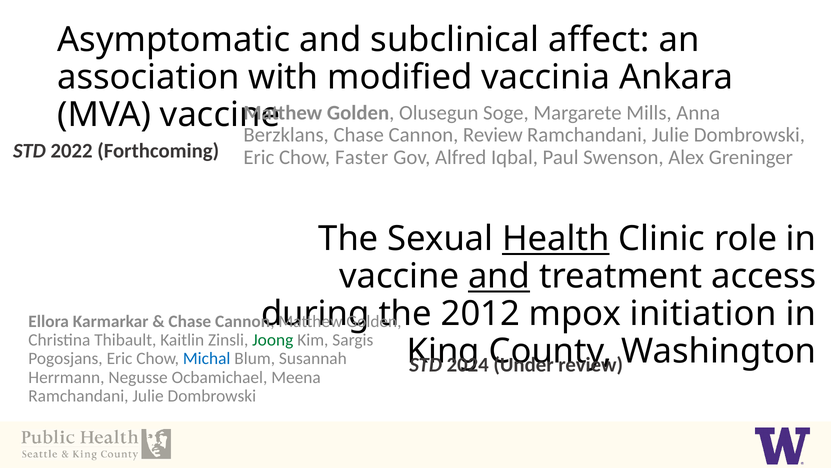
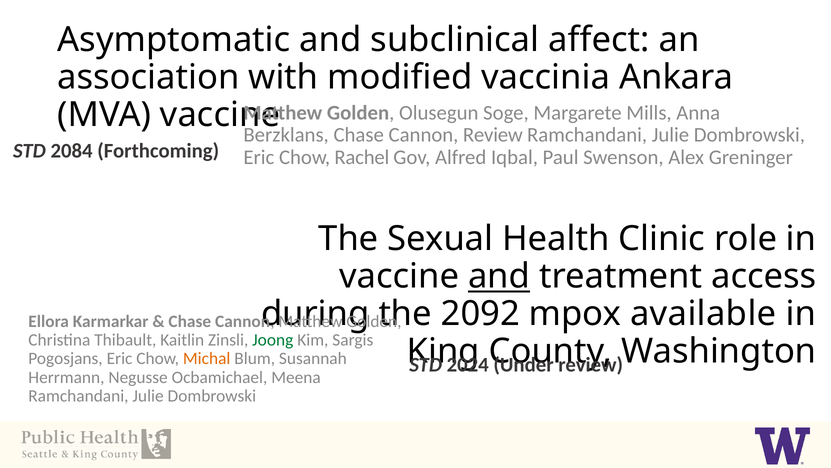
2022: 2022 -> 2084
Faster: Faster -> Rachel
Health underline: present -> none
2012: 2012 -> 2092
initiation: initiation -> available
Michal colour: blue -> orange
